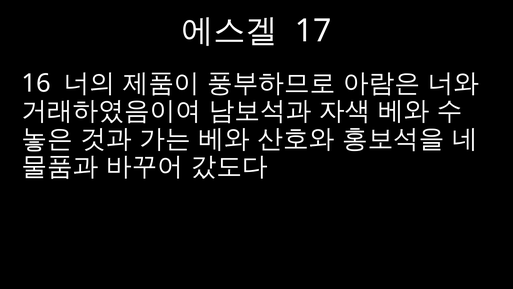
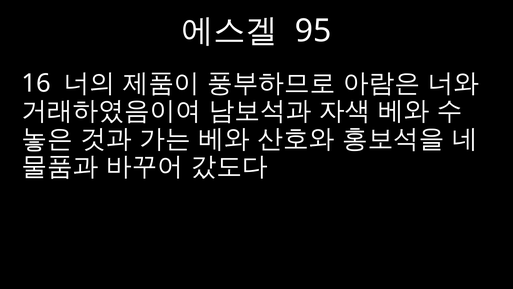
17: 17 -> 95
